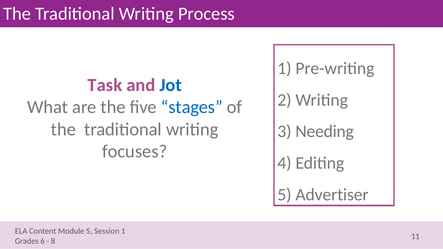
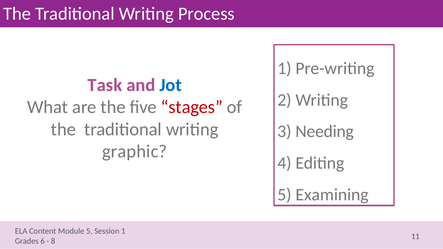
stages colour: blue -> red
focuses: focuses -> graphic
Advertiser: Advertiser -> Examining
